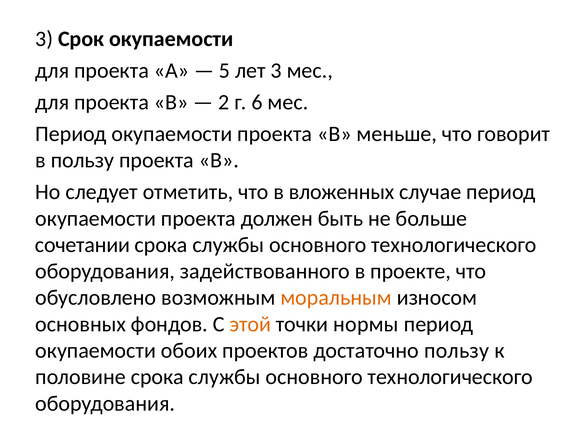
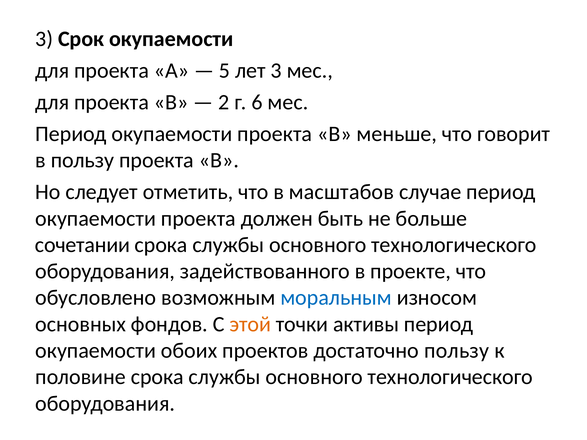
вложенных: вложенных -> масштабов
моральным colour: orange -> blue
нормы: нормы -> активы
